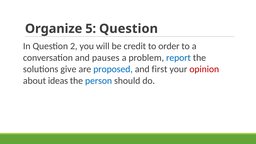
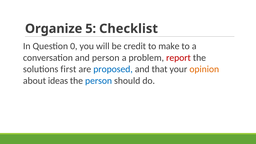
5 Question: Question -> Checklist
2: 2 -> 0
order: order -> make
and pauses: pauses -> person
report colour: blue -> red
give: give -> first
first: first -> that
opinion colour: red -> orange
